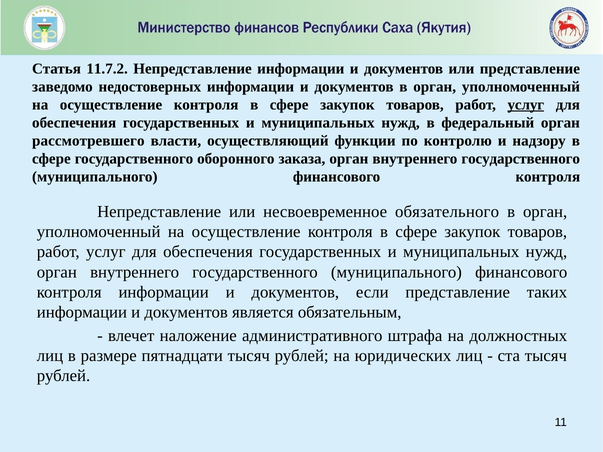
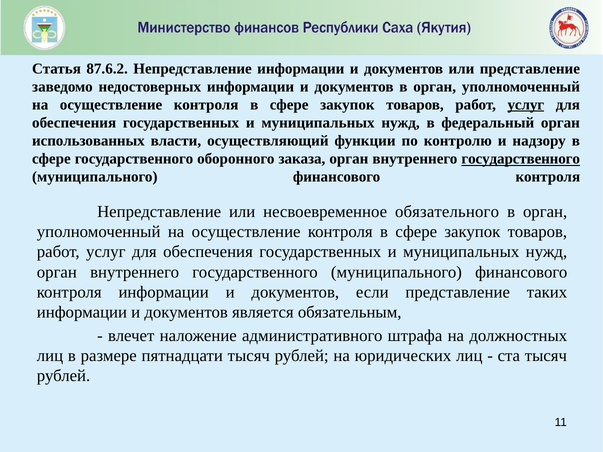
11.7.2: 11.7.2 -> 87.6.2
рассмотревшего: рассмотревшего -> использованных
государственного at (521, 159) underline: none -> present
